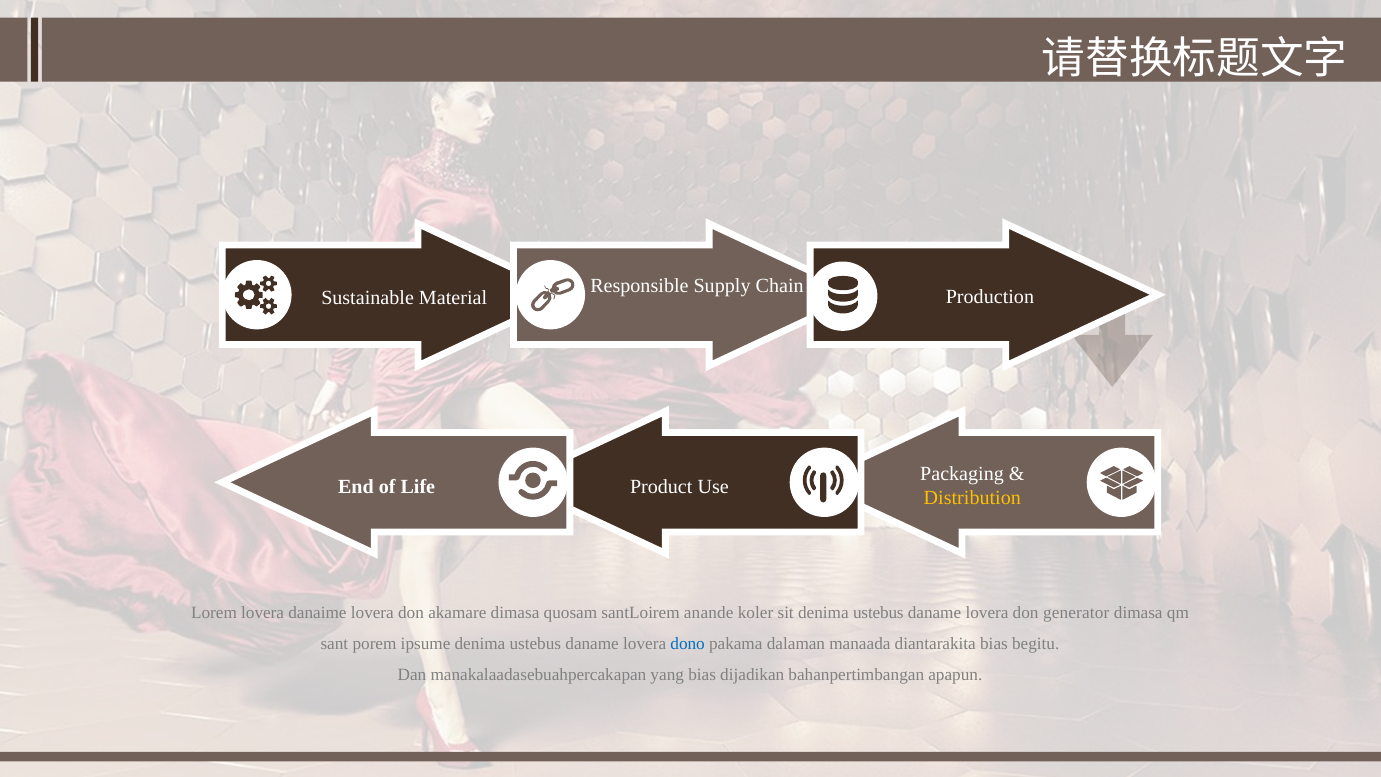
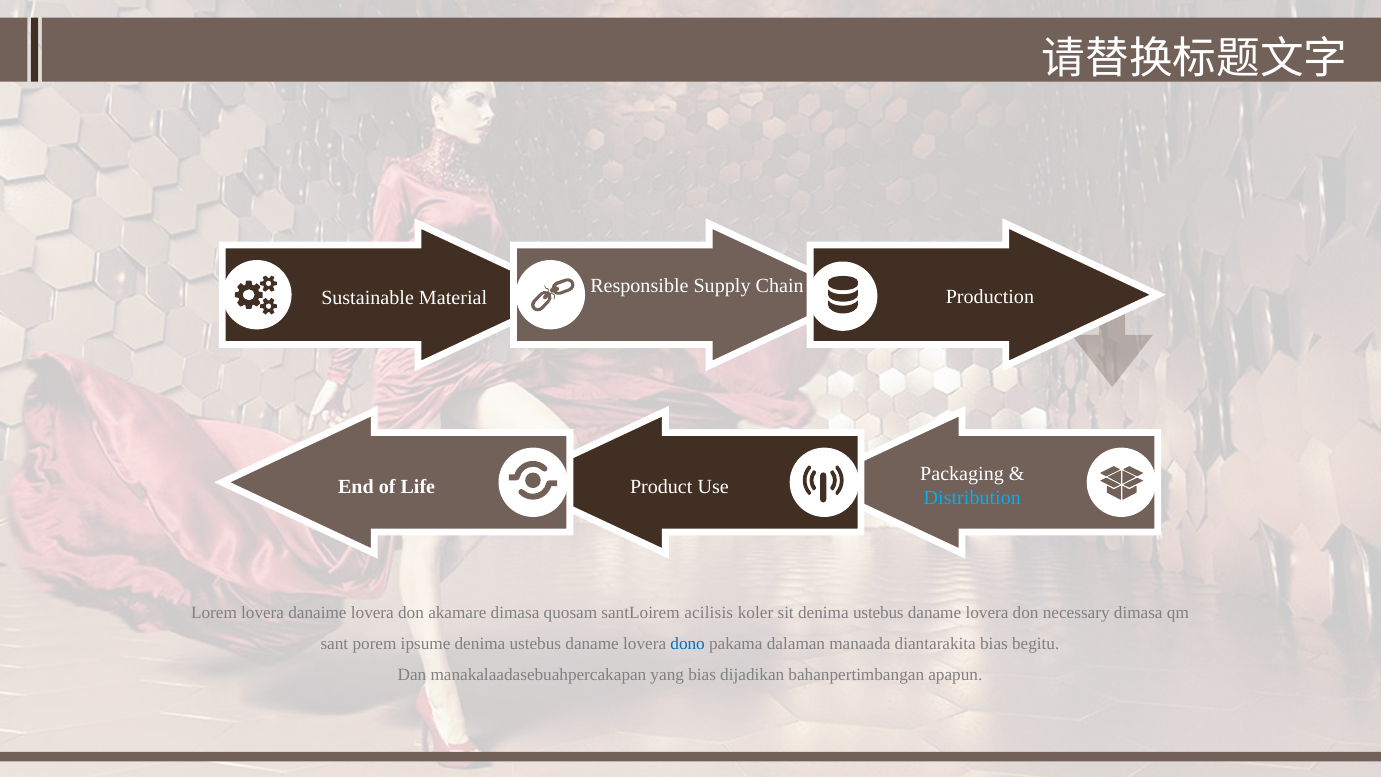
Distribution colour: yellow -> light blue
anande: anande -> acilisis
generator: generator -> necessary
